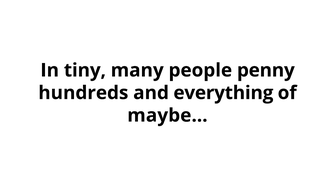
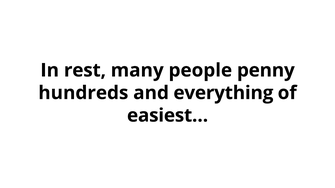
tiny: tiny -> rest
maybe…: maybe… -> easiest…
